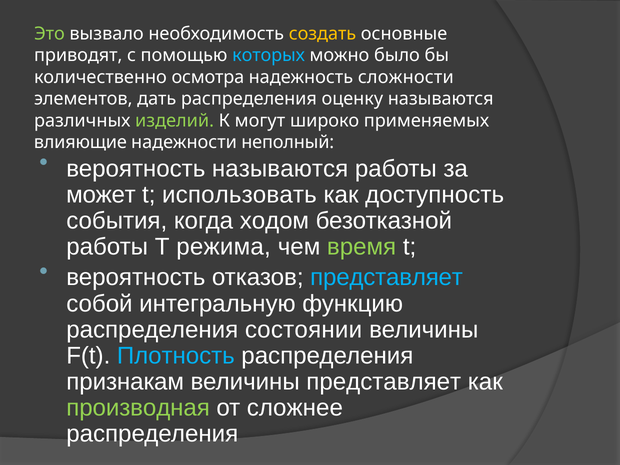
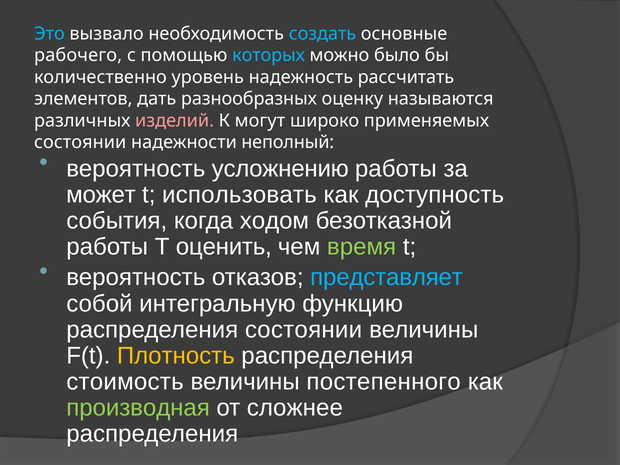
Это colour: light green -> light blue
создать colour: yellow -> light blue
приводят: приводят -> рабочего
осмотра: осмотра -> уровень
сложности: сложности -> рассчитать
дать распределения: распределения -> разнообразных
изделий colour: light green -> pink
влияющие at (80, 142): влияющие -> состоянии
вероятность называются: называются -> усложнению
режима: режима -> оценить
Плотность colour: light blue -> yellow
признакам: признакам -> стоимость
величины представляет: представляет -> постепенного
